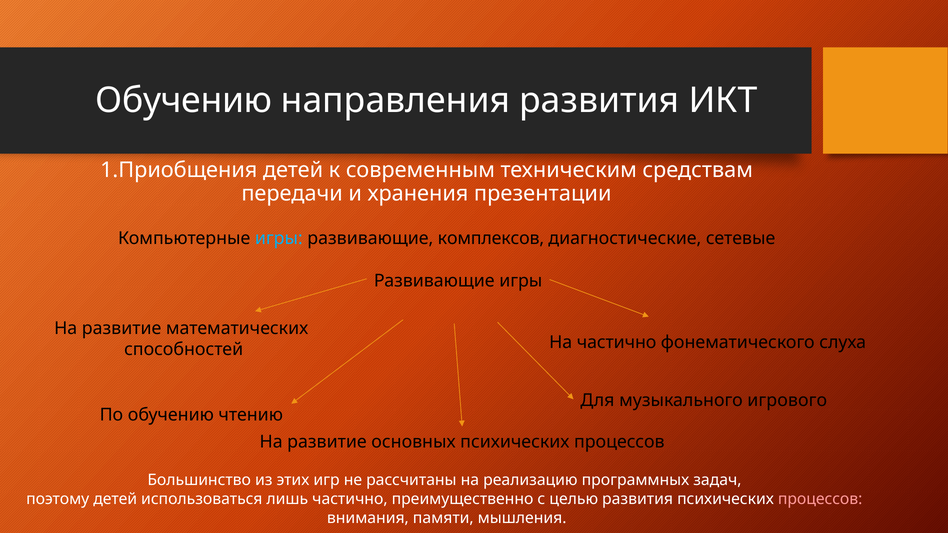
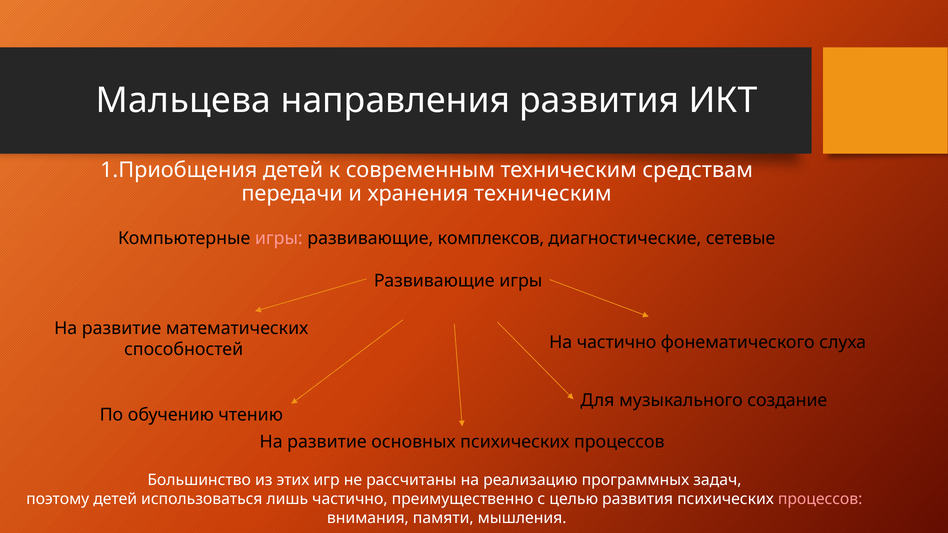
Обучению at (184, 100): Обучению -> Мальцева
хранения презентации: презентации -> техническим
игры at (279, 239) colour: light blue -> pink
игрового: игрового -> создание
